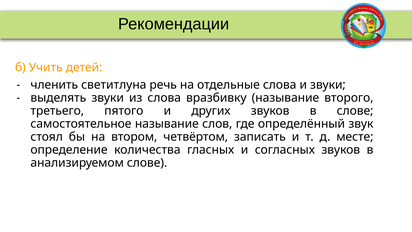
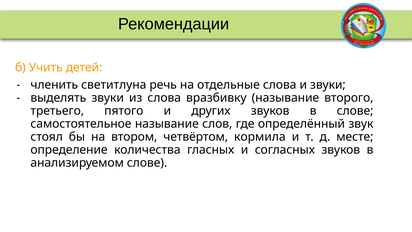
записать: записать -> кормила
